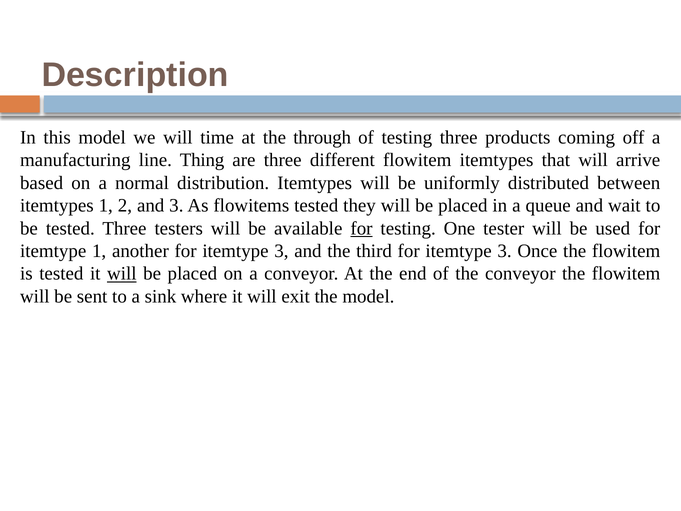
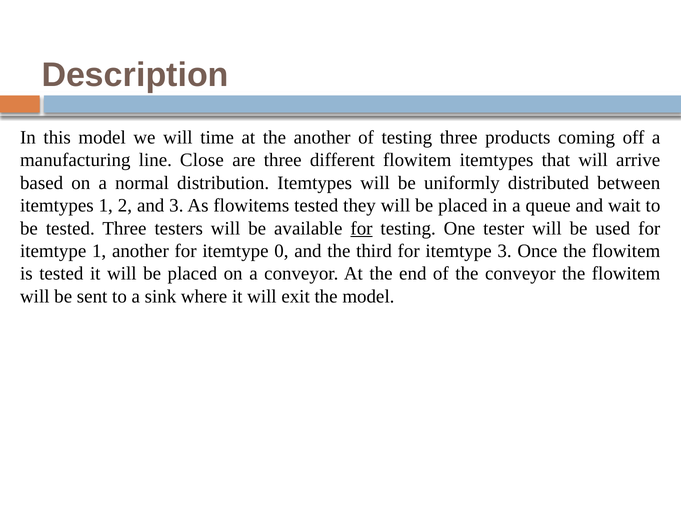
the through: through -> another
Thing: Thing -> Close
another for itemtype 3: 3 -> 0
will at (122, 274) underline: present -> none
